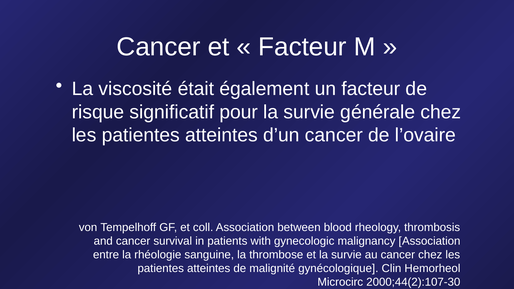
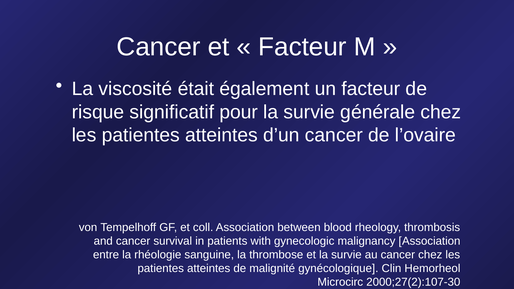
2000;44(2):107-30: 2000;44(2):107-30 -> 2000;27(2):107-30
